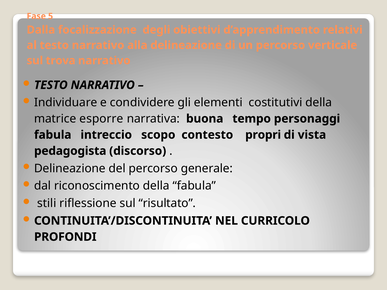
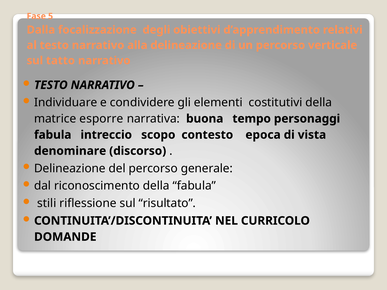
trova: trova -> tatto
propri: propri -> epoca
pedagogista: pedagogista -> denominare
PROFONDI: PROFONDI -> DOMANDE
